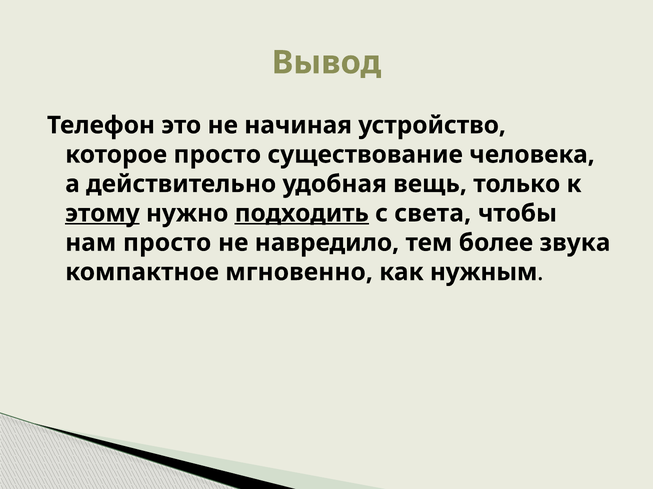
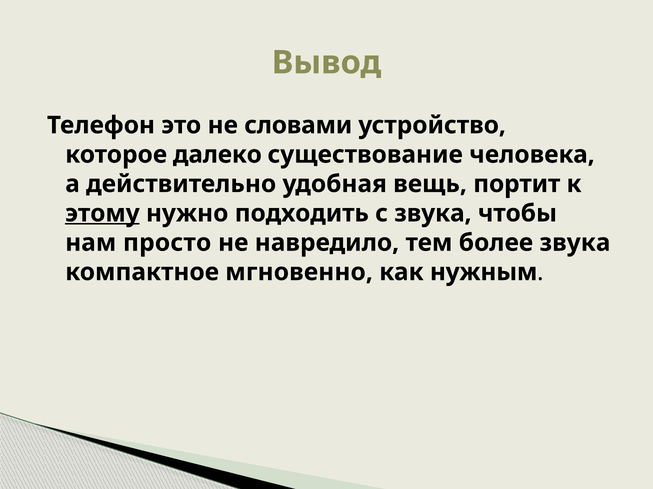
начиная: начиная -> словами
которое просто: просто -> далеко
только: только -> портит
подходить underline: present -> none
с света: света -> звука
